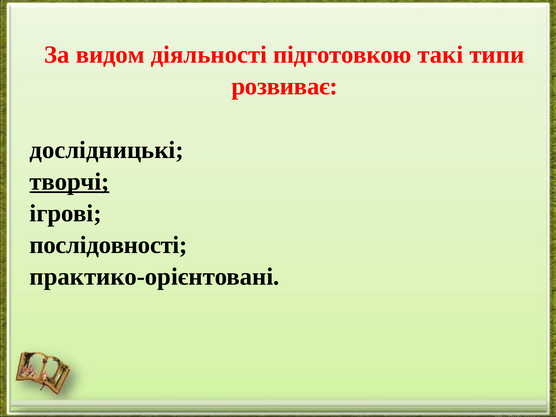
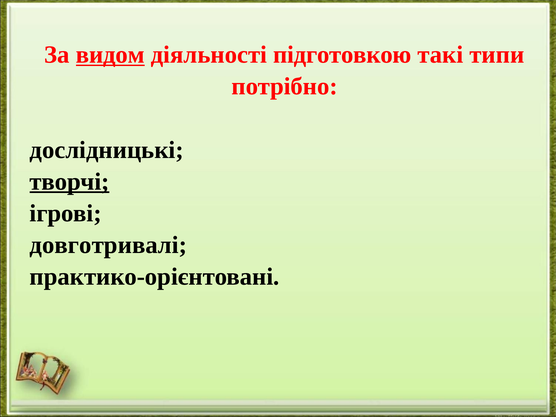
видом underline: none -> present
розвиває: розвиває -> потрібно
послідовності: послідовності -> довготривалі
